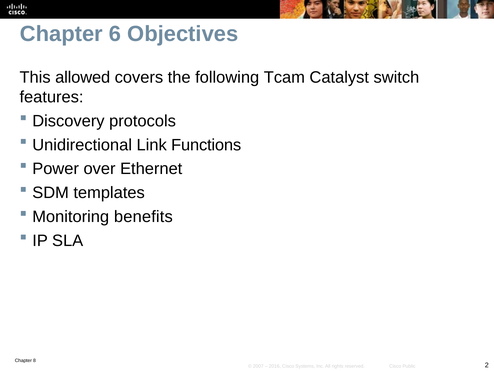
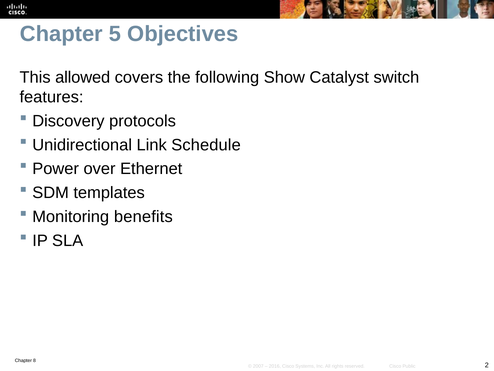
6: 6 -> 5
Tcam: Tcam -> Show
Functions: Functions -> Schedule
